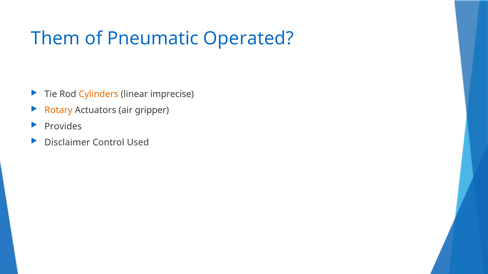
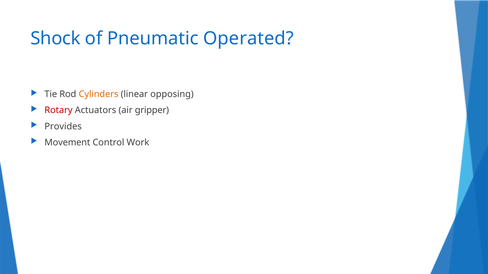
Them: Them -> Shock
imprecise: imprecise -> opposing
Rotary colour: orange -> red
Disclaimer: Disclaimer -> Movement
Used: Used -> Work
